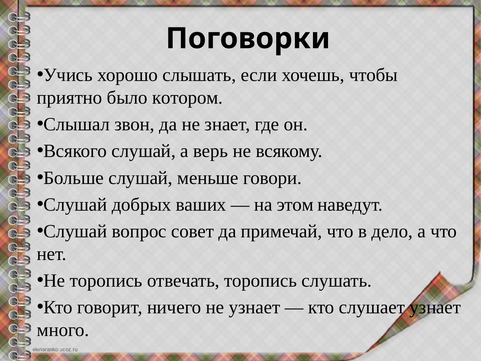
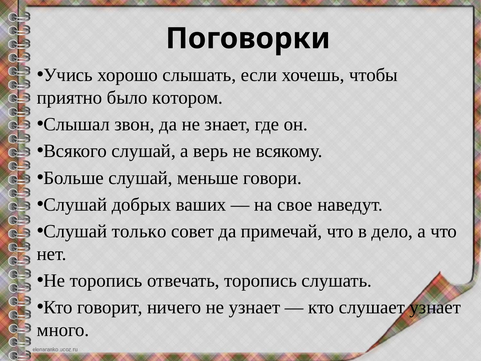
этом: этом -> свое
вопрос: вопрос -> только
